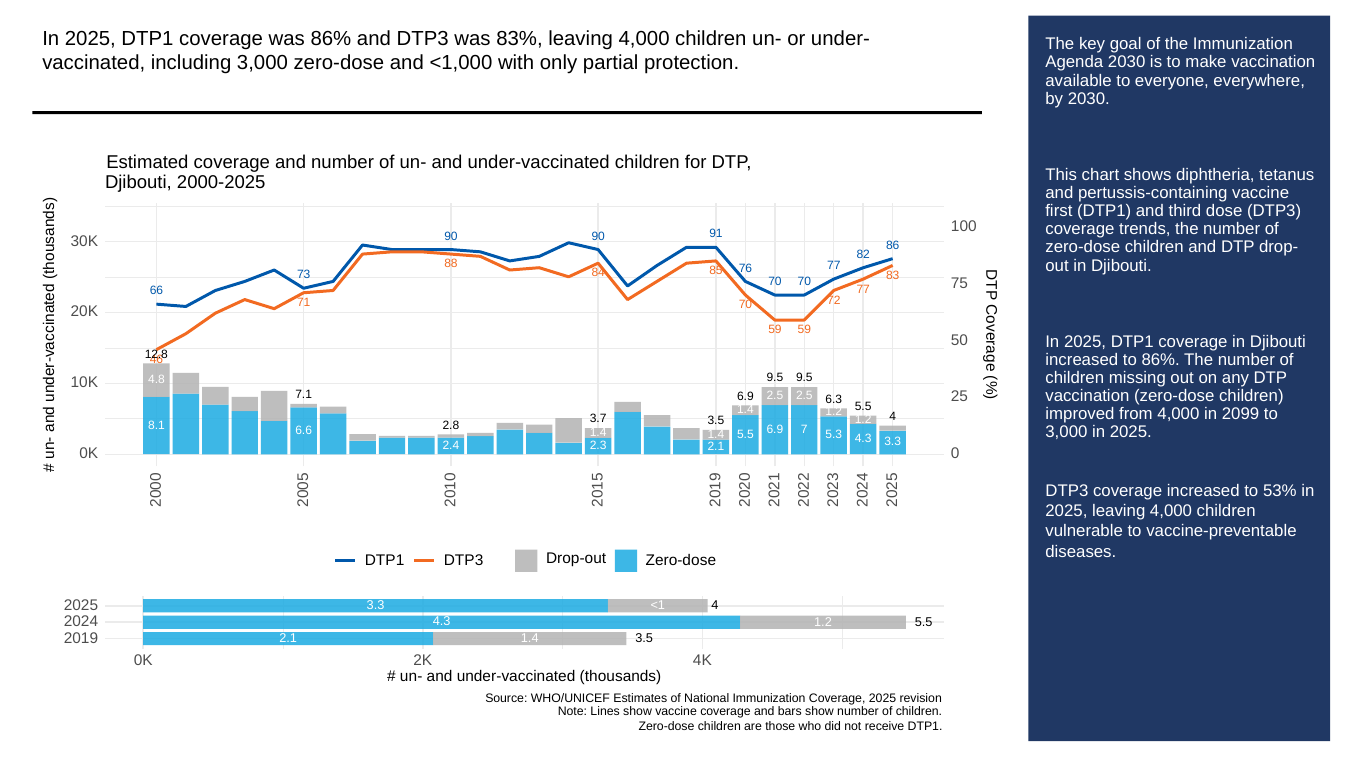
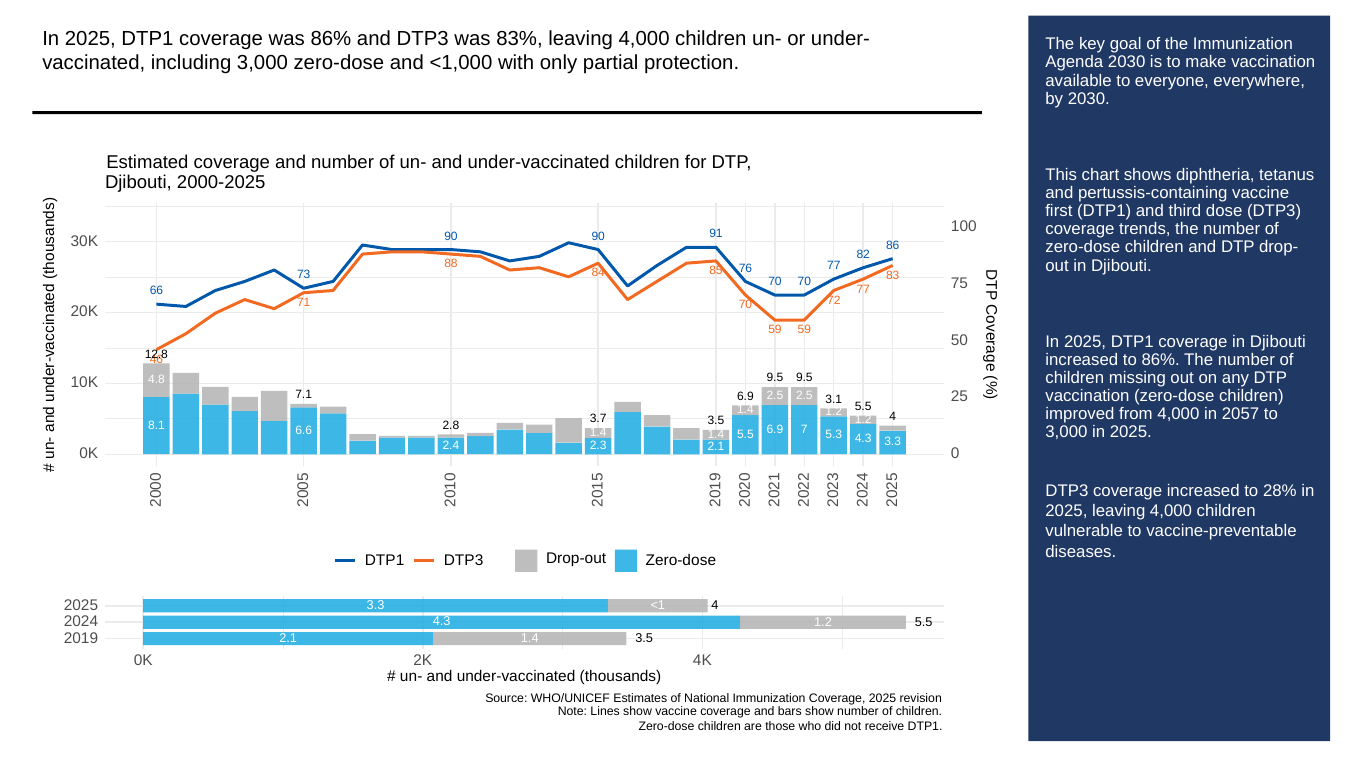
6.3: 6.3 -> 3.1
2099: 2099 -> 2057
53%: 53% -> 28%
